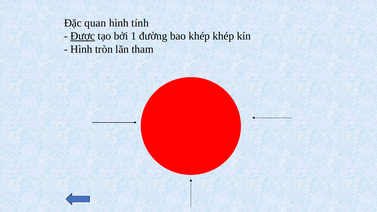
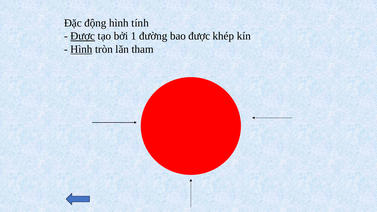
quan: quan -> động
bao khép: khép -> được
Hình at (81, 49) underline: none -> present
